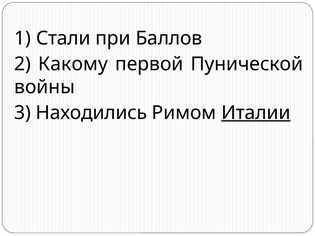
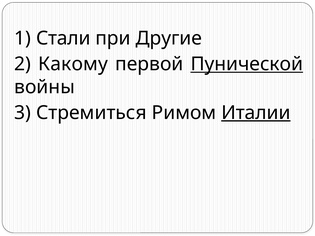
Баллов: Баллов -> Другие
Пунической underline: none -> present
Находились: Находились -> Стремиться
